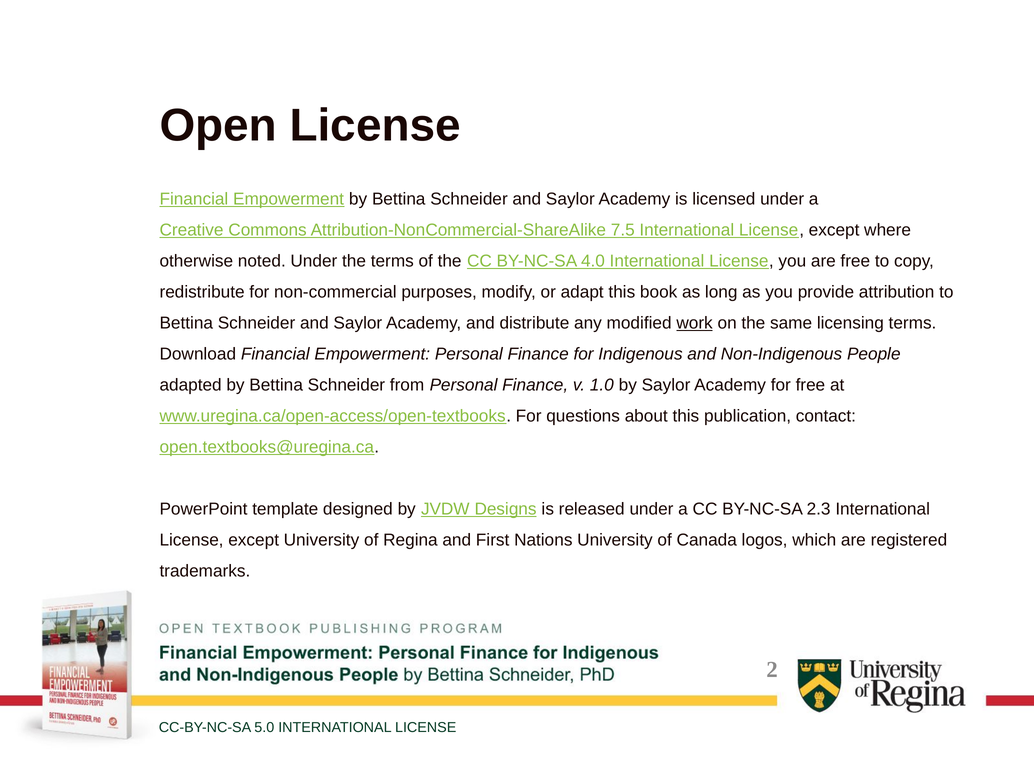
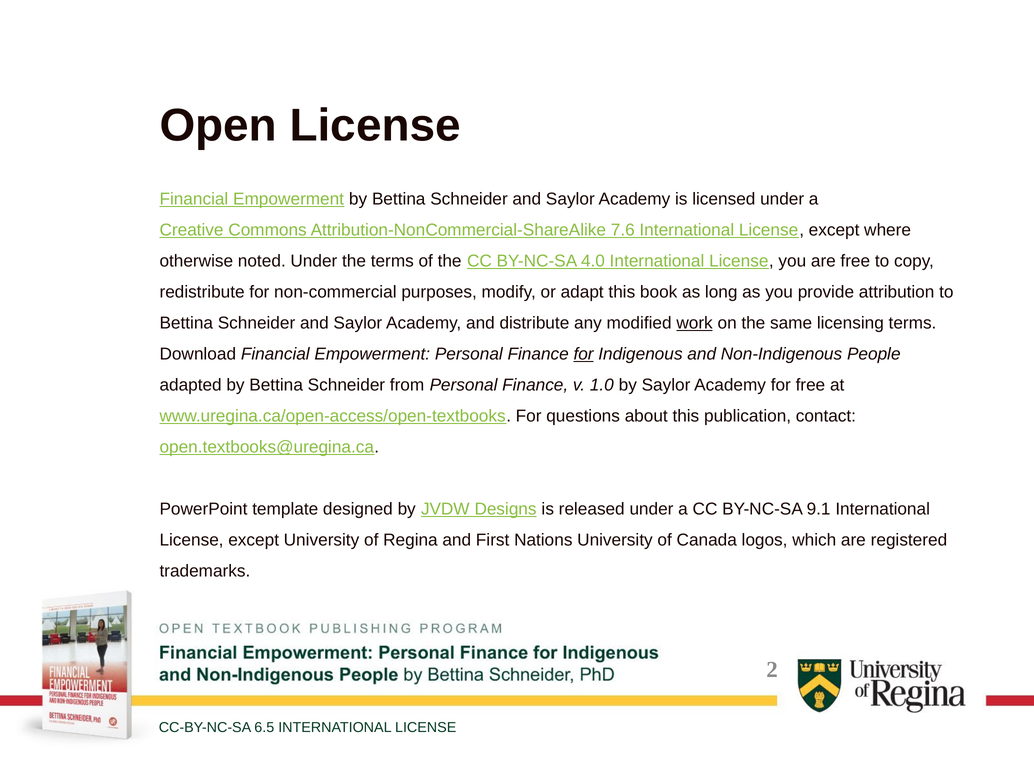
7.5: 7.5 -> 7.6
for at (584, 354) underline: none -> present
2.3: 2.3 -> 9.1
5.0: 5.0 -> 6.5
